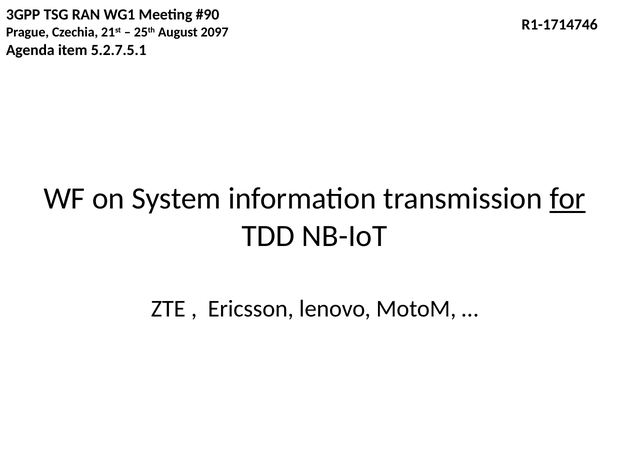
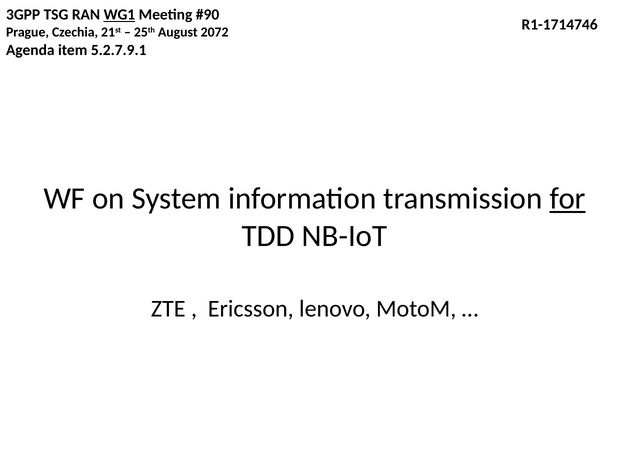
WG1 underline: none -> present
2097: 2097 -> 2072
5.2.7.5.1: 5.2.7.5.1 -> 5.2.7.9.1
